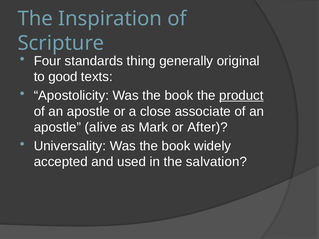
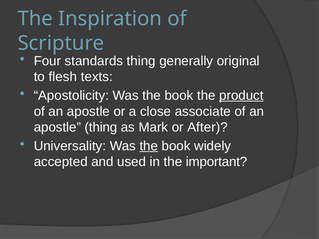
good: good -> flesh
apostle alive: alive -> thing
the at (149, 146) underline: none -> present
salvation: salvation -> important
